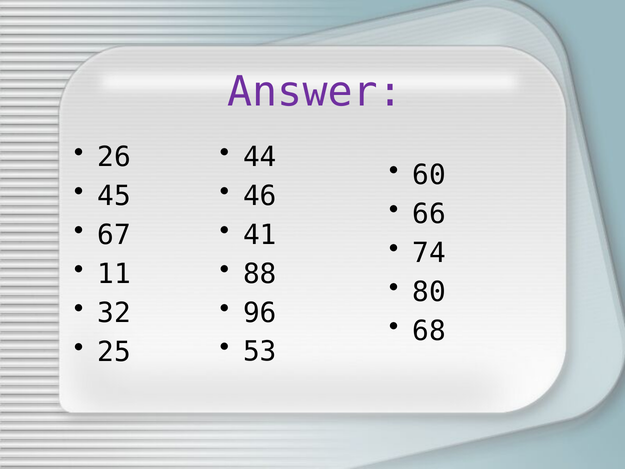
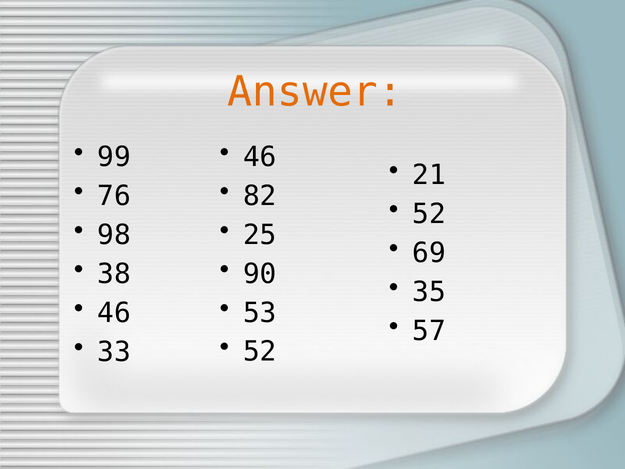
Answer colour: purple -> orange
44 at (260, 157): 44 -> 46
26: 26 -> 99
60: 60 -> 21
46: 46 -> 82
45: 45 -> 76
66 at (429, 214): 66 -> 52
67: 67 -> 98
41: 41 -> 25
74: 74 -> 69
88: 88 -> 90
11: 11 -> 38
80: 80 -> 35
96: 96 -> 53
32 at (114, 313): 32 -> 46
68: 68 -> 57
53 at (260, 352): 53 -> 52
25: 25 -> 33
